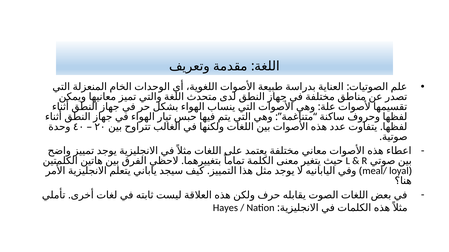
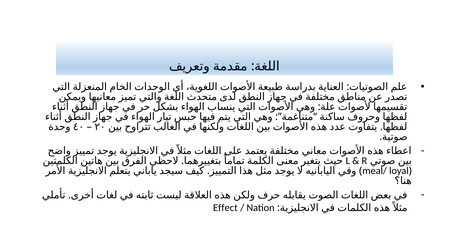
Hayes: Hayes -> Effect
